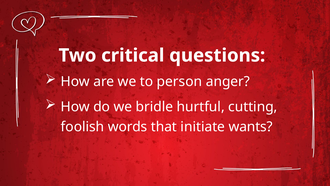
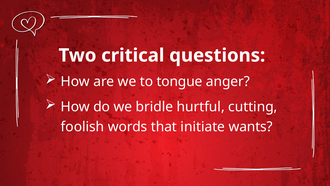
person: person -> tongue
